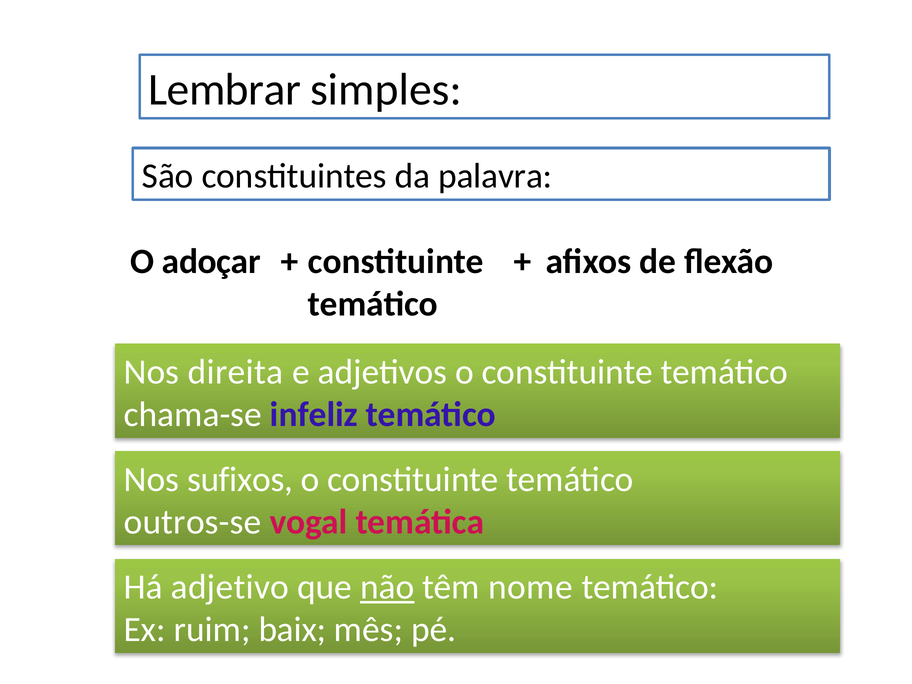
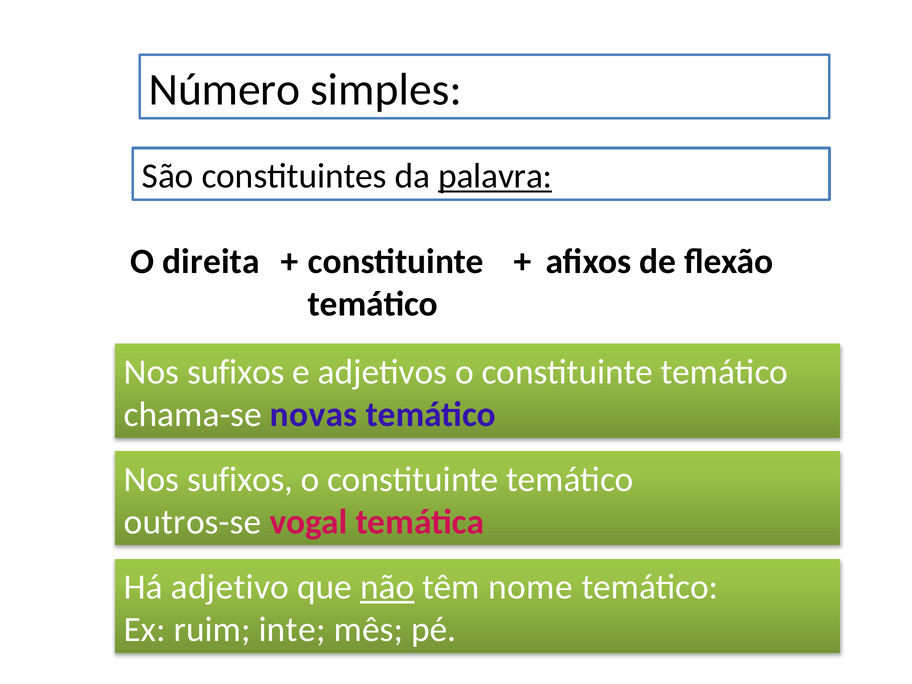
Lembrar: Lembrar -> Número
palavra underline: none -> present
adoçar: adoçar -> direita
direita at (235, 372): direita -> sufixos
infeliz: infeliz -> novas
baix: baix -> inte
